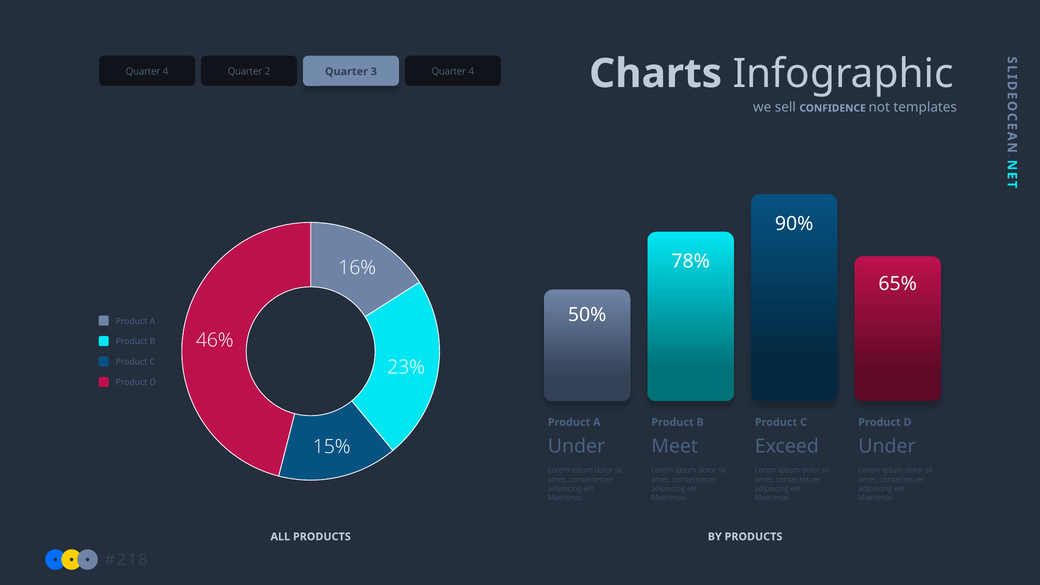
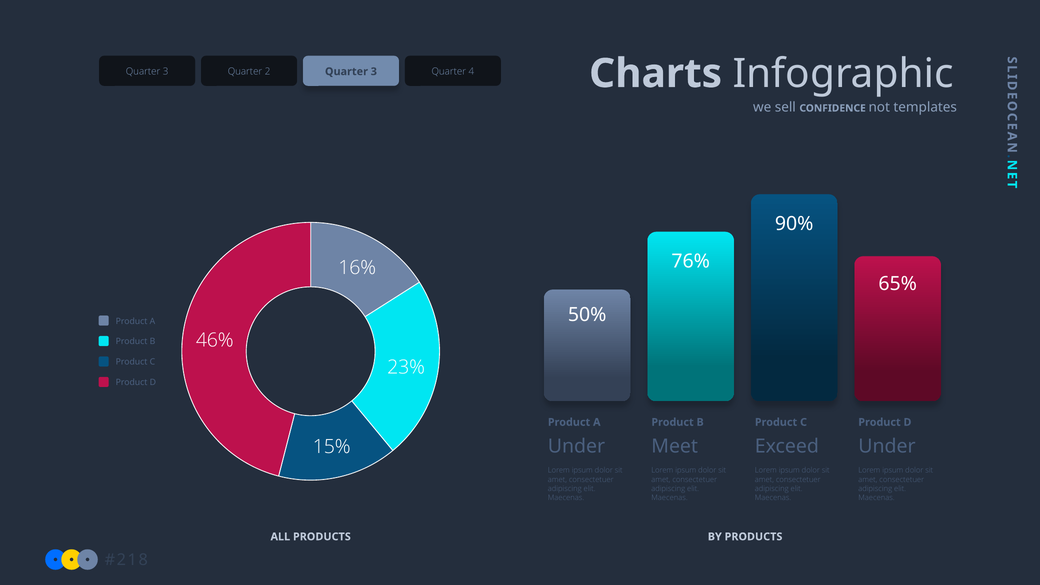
4 at (166, 71): 4 -> 3
78%: 78% -> 76%
